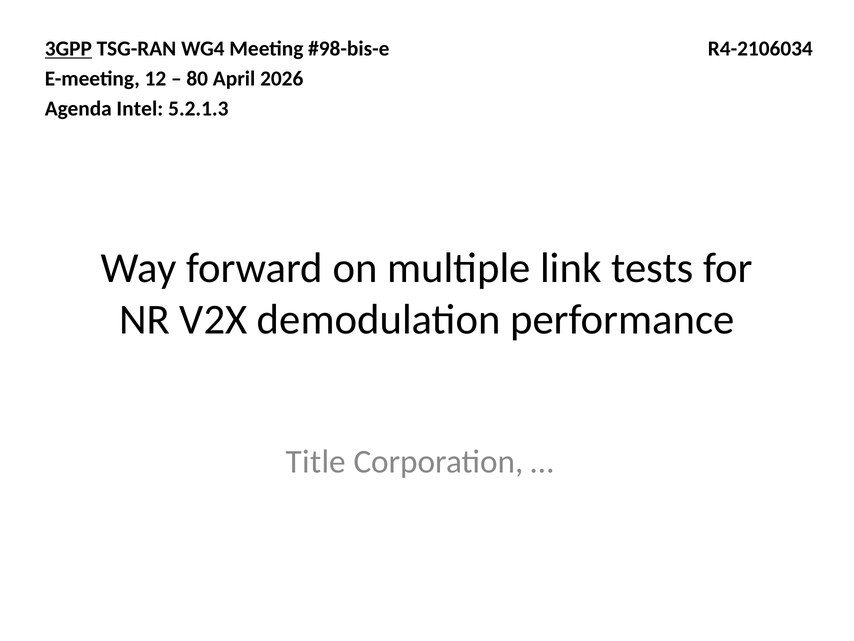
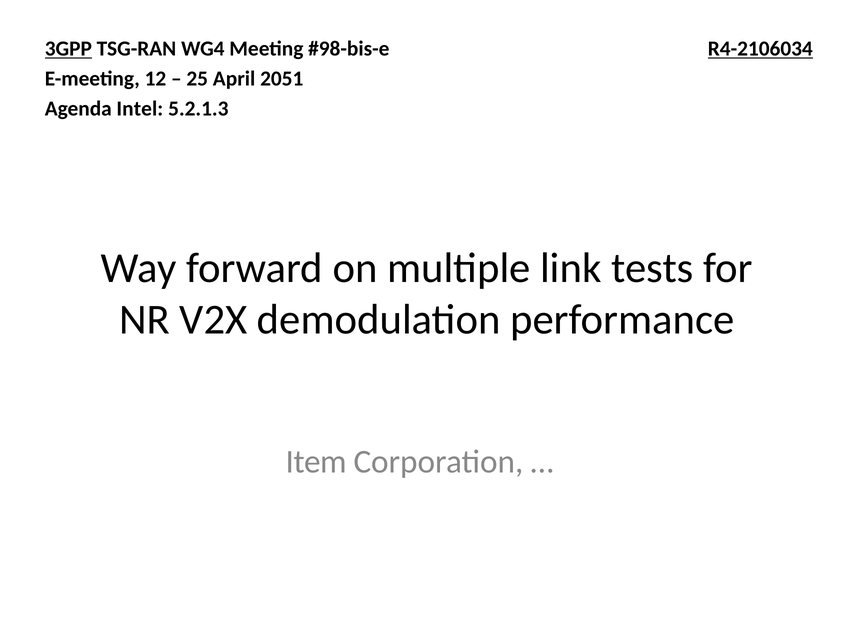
R4-2106034 underline: none -> present
80: 80 -> 25
2026: 2026 -> 2051
Title: Title -> Item
